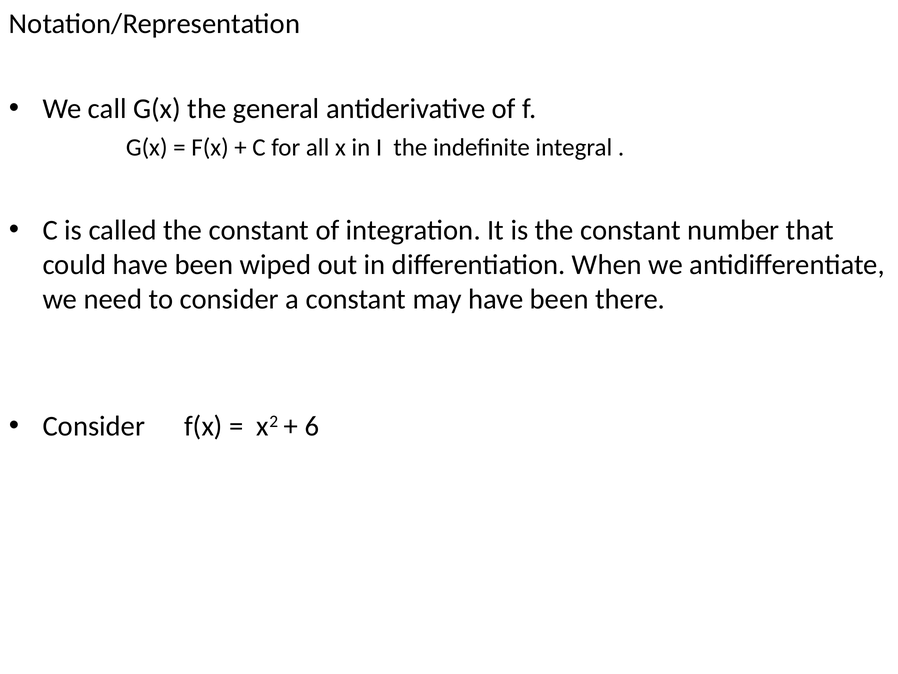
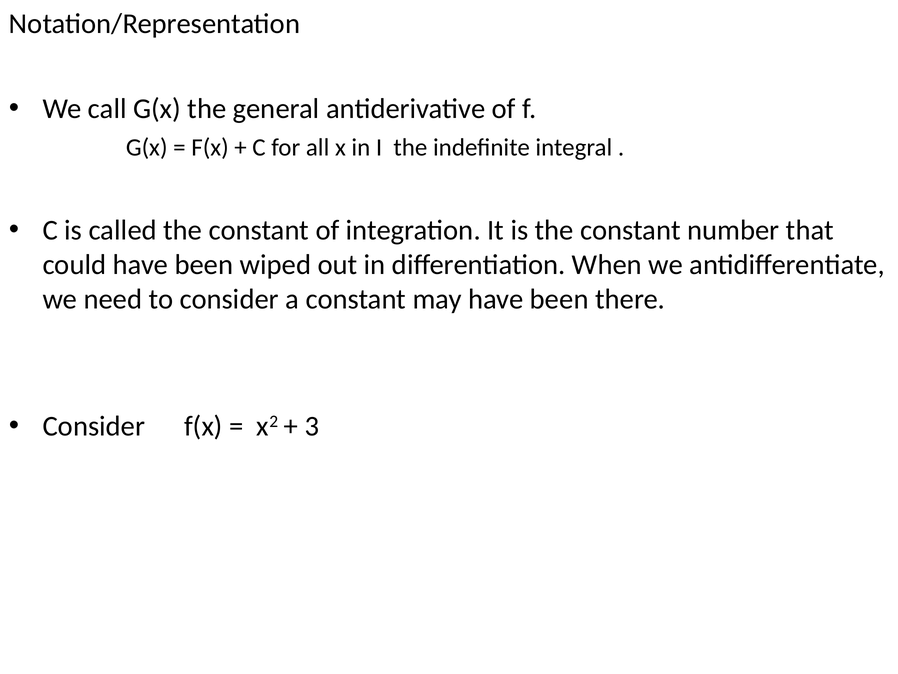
6: 6 -> 3
